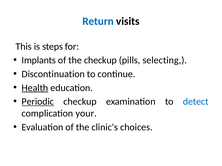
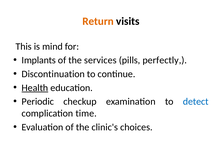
Return colour: blue -> orange
steps: steps -> mind
the checkup: checkup -> services
selecting: selecting -> perfectly
Periodic underline: present -> none
your: your -> time
